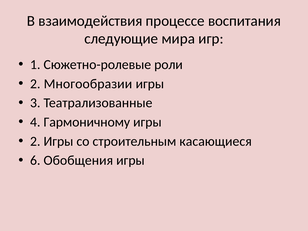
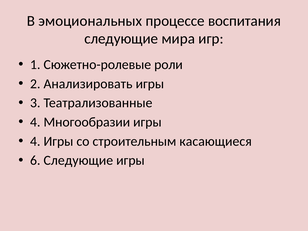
взаимодействия: взаимодействия -> эмоциональных
Многообразии: Многообразии -> Анализировать
Гармоничному: Гармоничному -> Многообразии
2 at (35, 141): 2 -> 4
6 Обобщения: Обобщения -> Следующие
